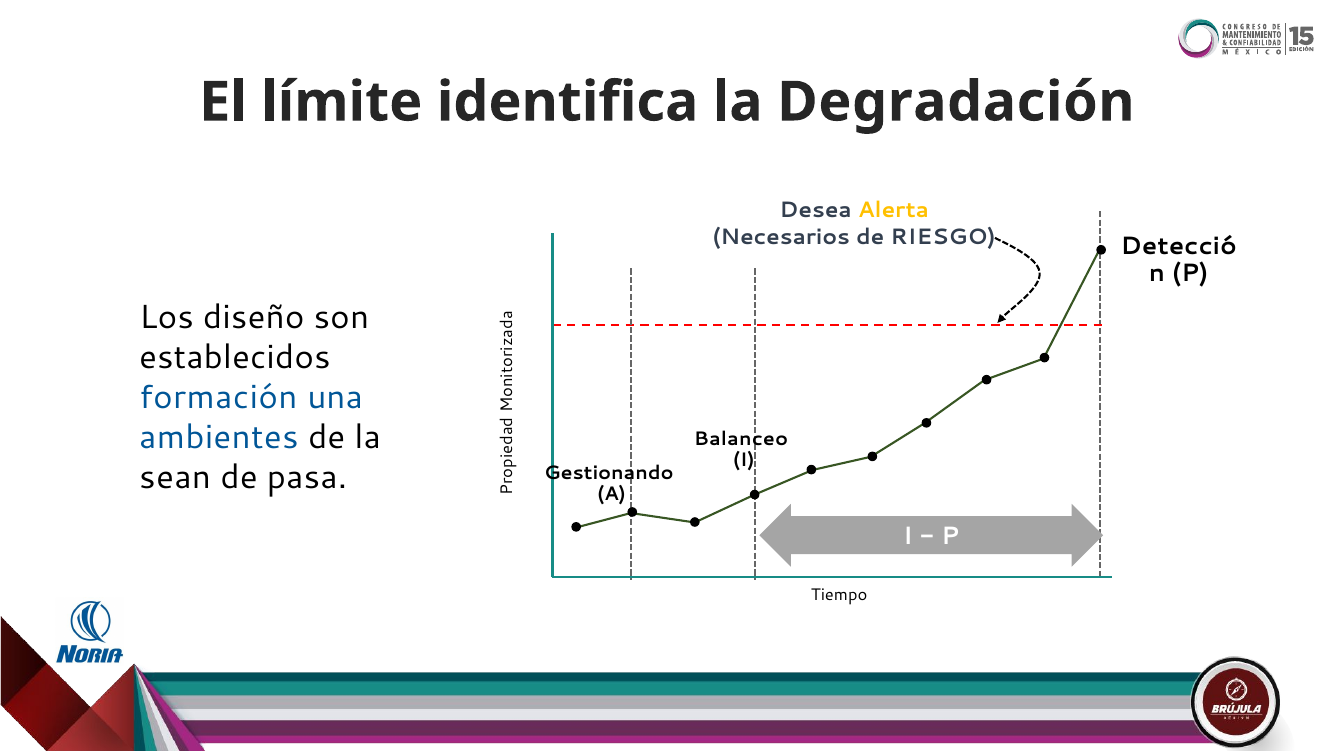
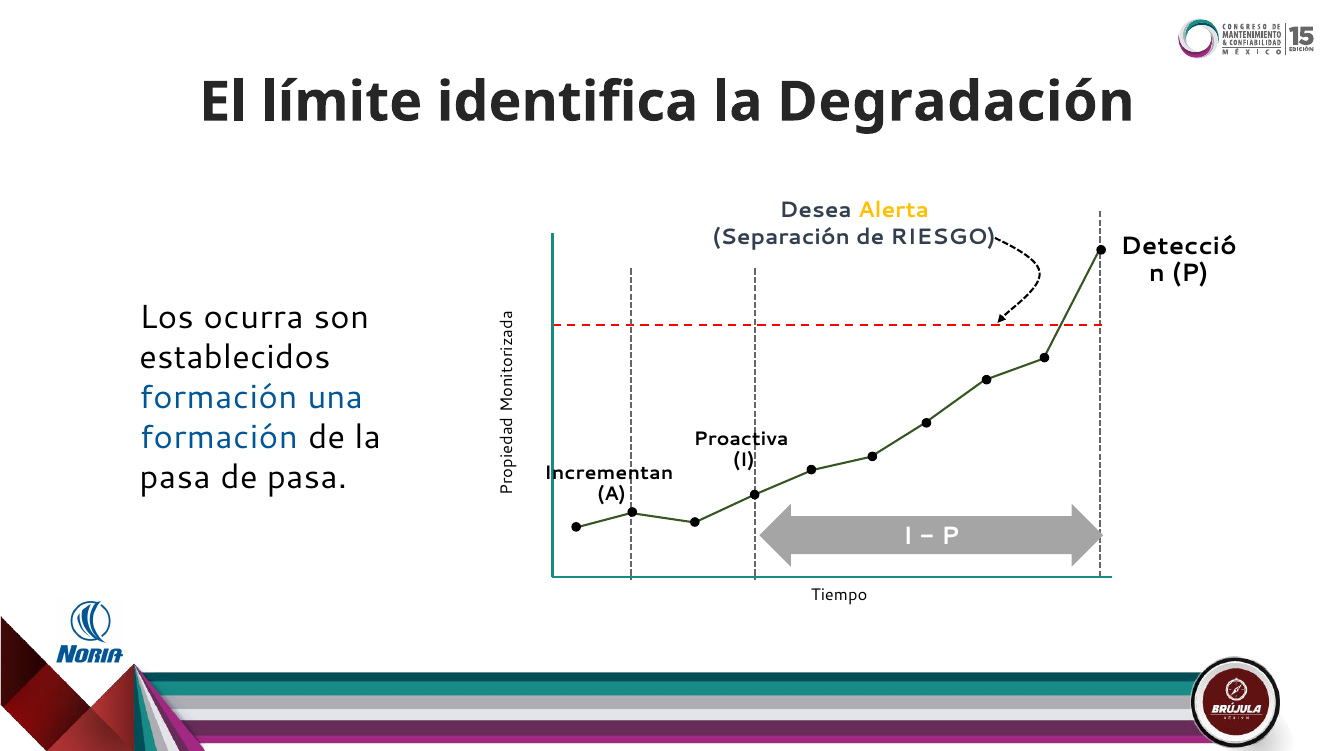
Necesarios: Necesarios -> Separación
diseño: diseño -> ocurra
ambientes at (219, 438): ambientes -> formación
Balanceo: Balanceo -> Proactiva
sean at (175, 478): sean -> pasa
Gestionando: Gestionando -> Incrementan
